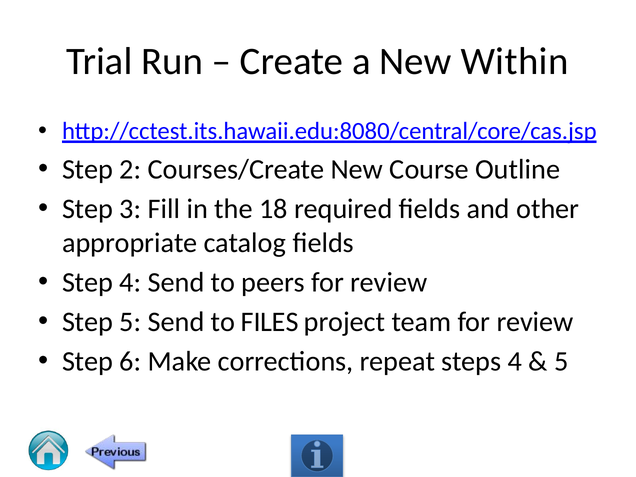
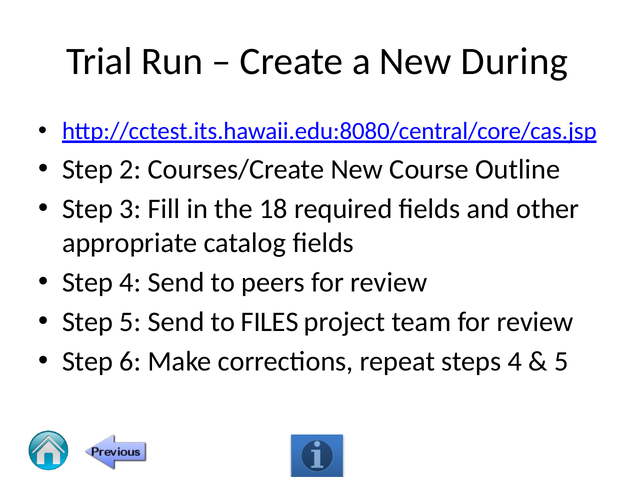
Within: Within -> During
